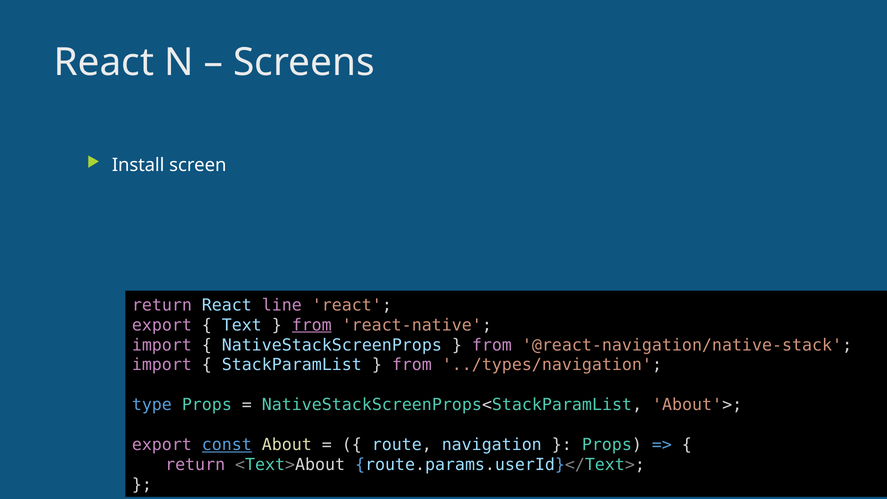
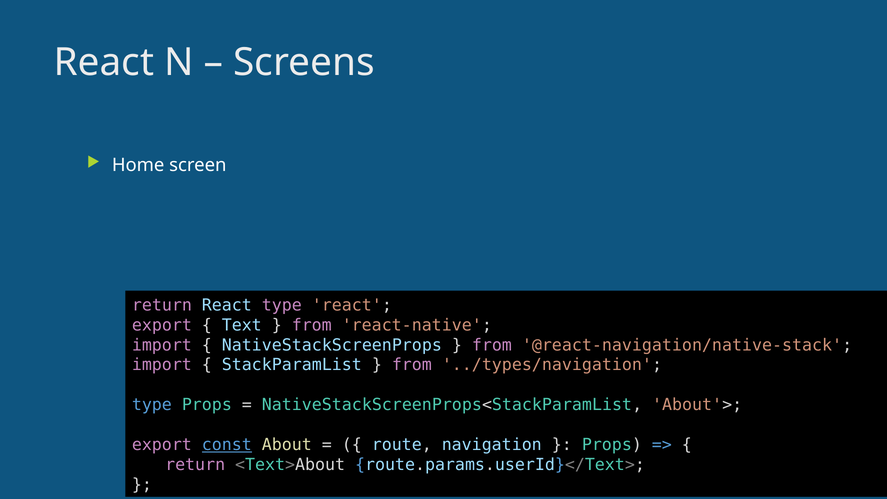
Install: Install -> Home
React line: line -> type
from at (312, 325) underline: present -> none
